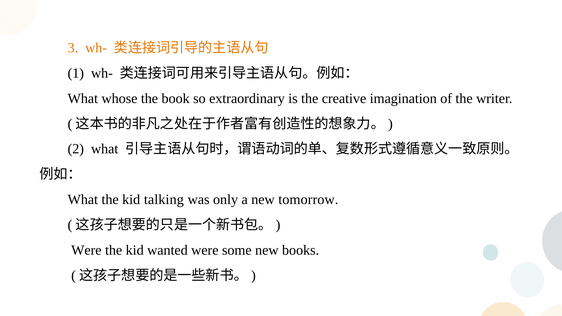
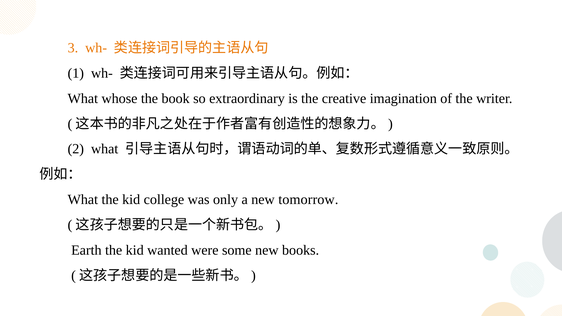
talking: talking -> college
Were at (86, 250): Were -> Earth
